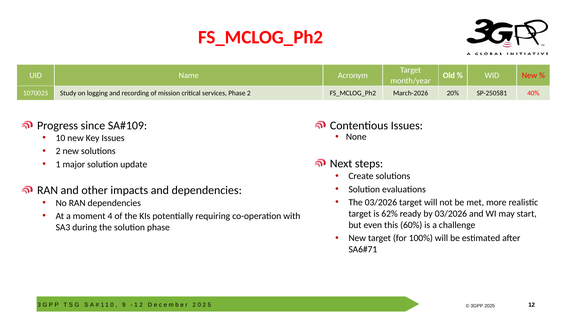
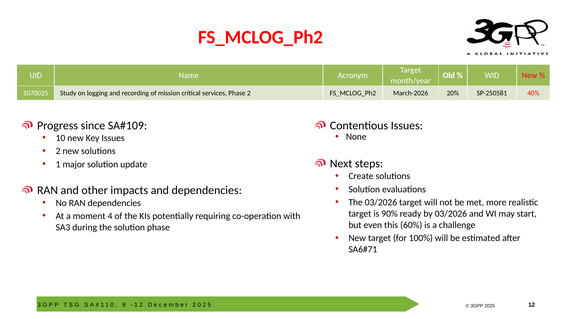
62%: 62% -> 90%
